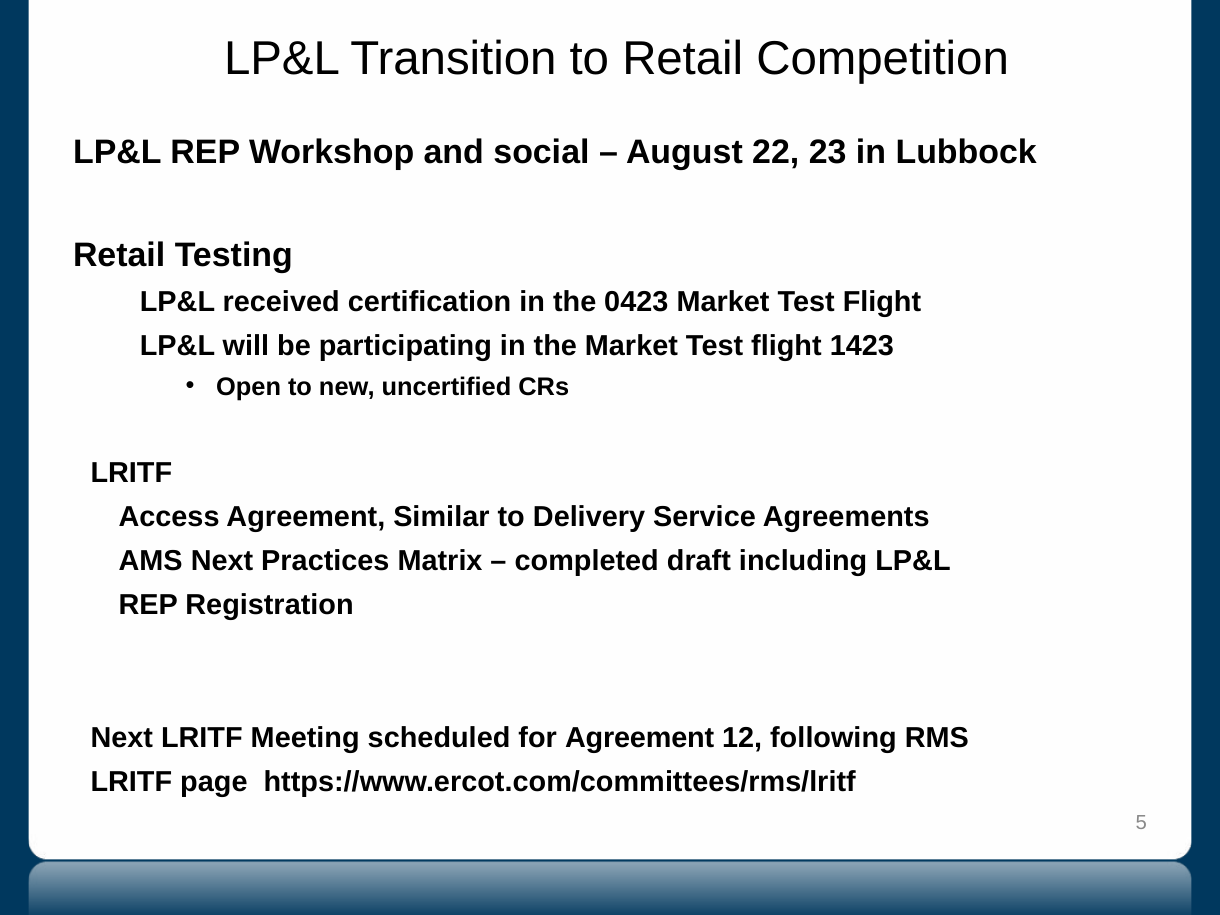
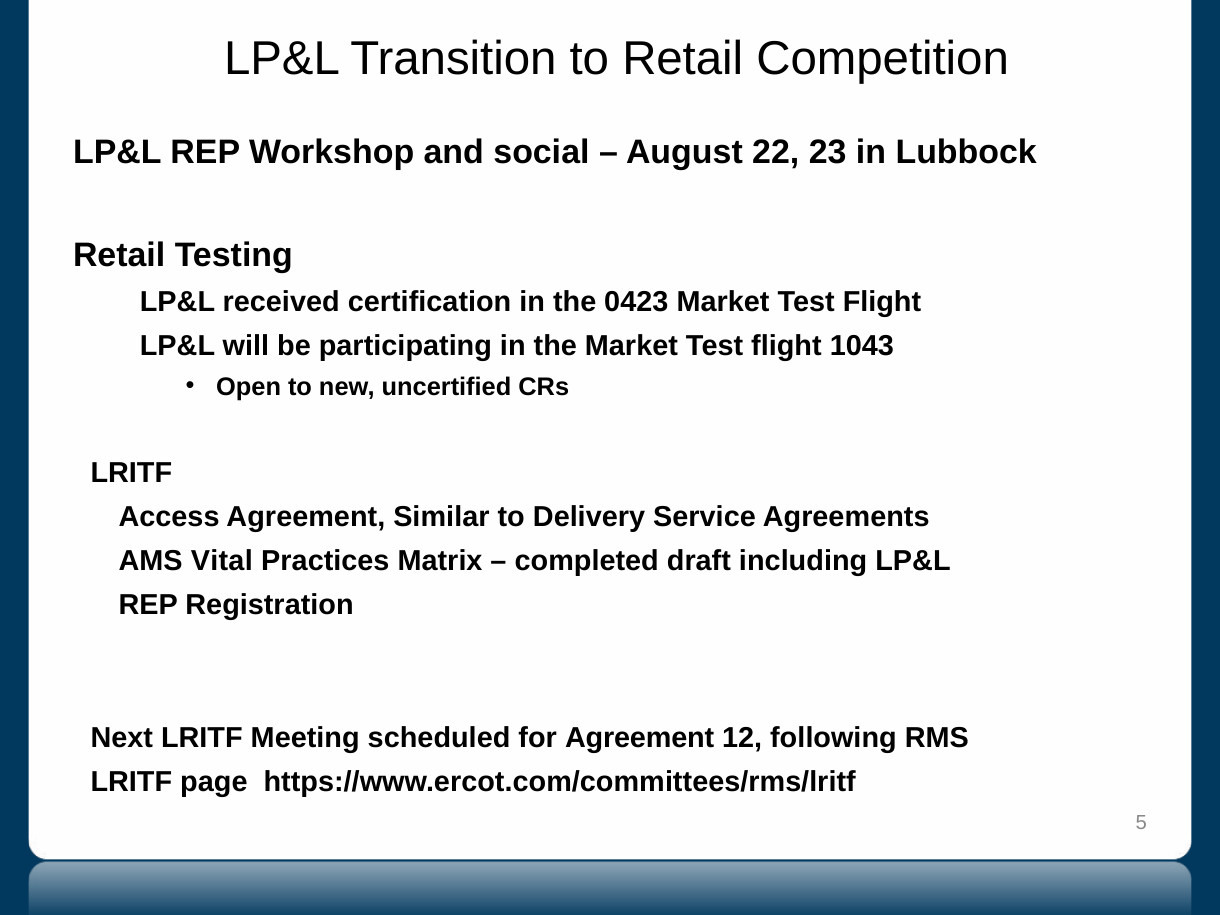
1423: 1423 -> 1043
AMS Next: Next -> Vital
